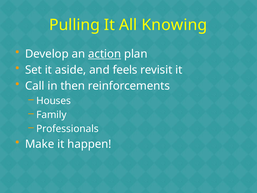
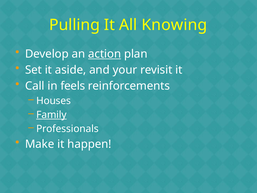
feels: feels -> your
then: then -> feels
Family underline: none -> present
